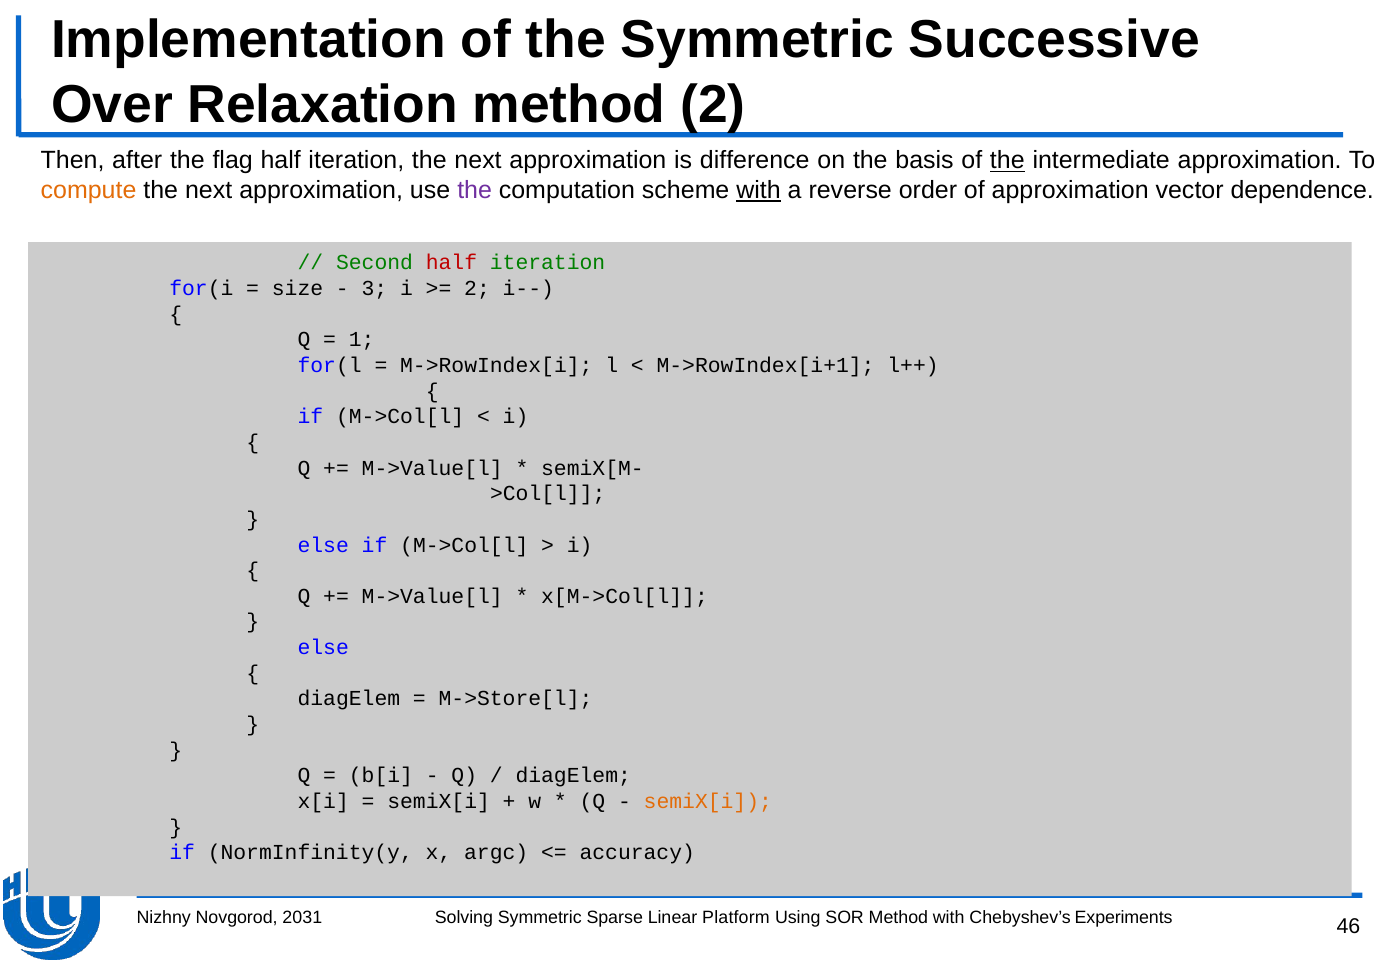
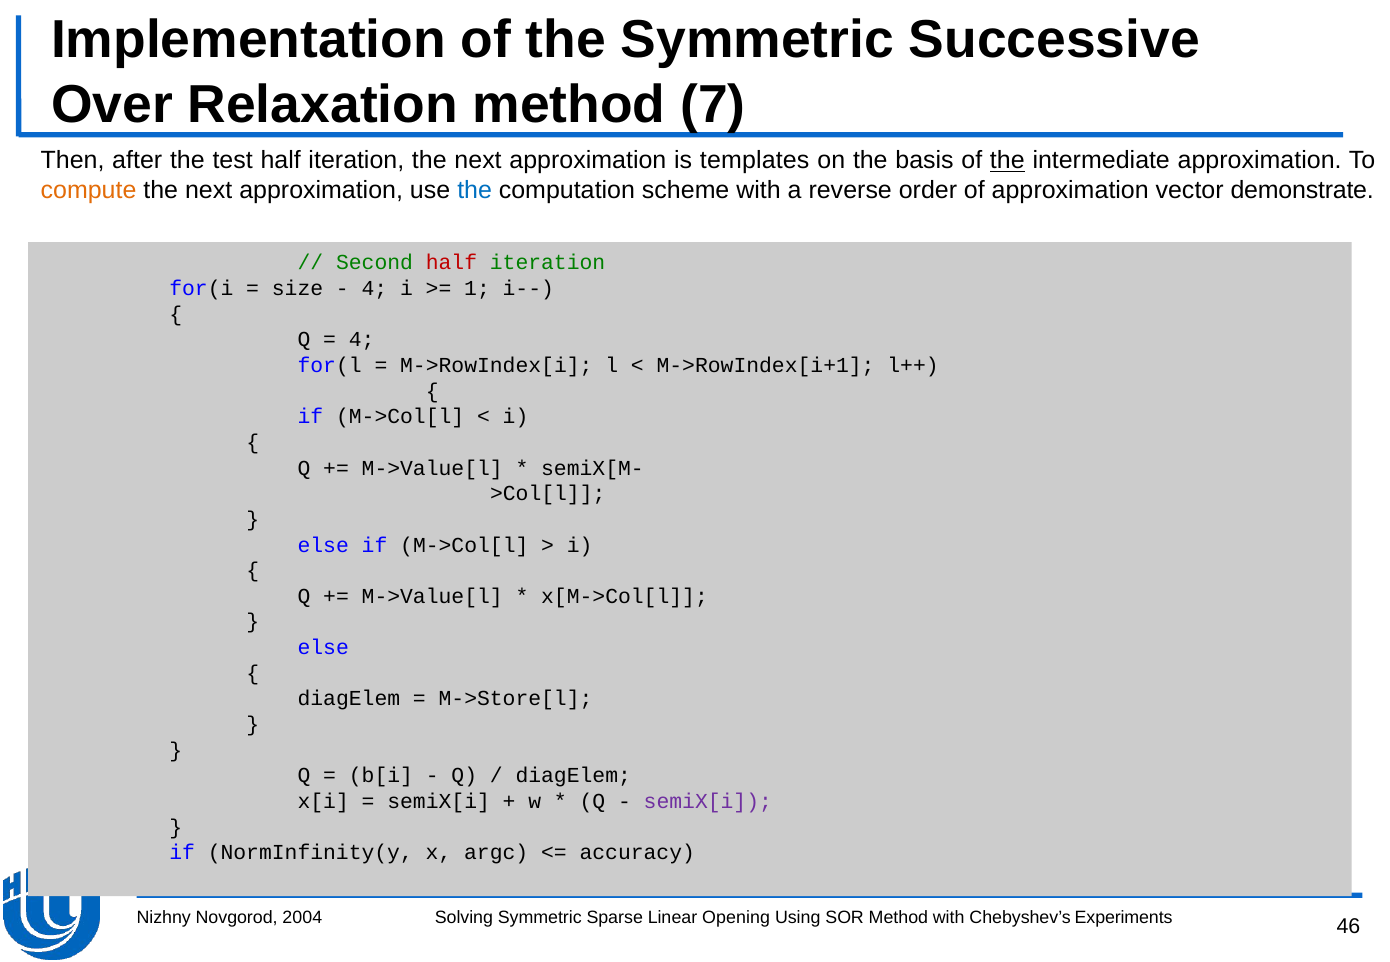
method 2: 2 -> 7
flag: flag -> test
difference: difference -> templates
the at (475, 191) colour: purple -> blue
with at (759, 191) underline: present -> none
dependence: dependence -> demonstrate
3 at (374, 289): 3 -> 4
2 at (477, 289): 2 -> 1
1 at (362, 340): 1 -> 4
semiX[i at (708, 802) colour: orange -> purple
2031: 2031 -> 2004
Platform: Platform -> Opening
